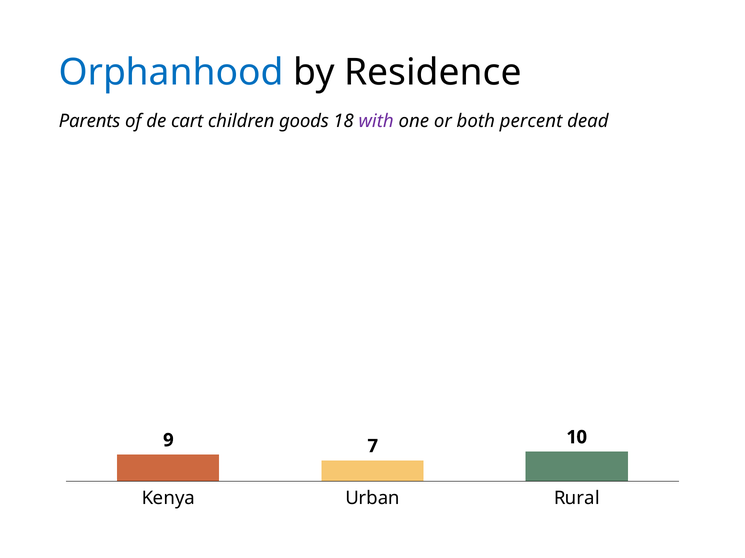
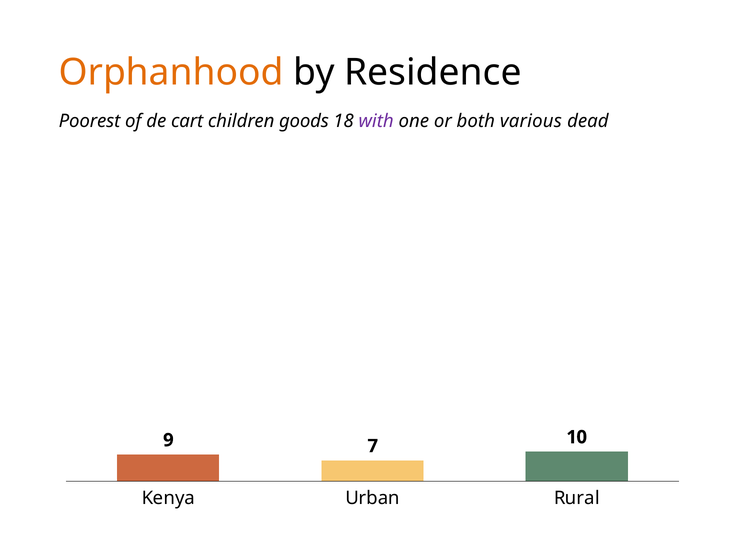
Orphanhood colour: blue -> orange
Parents: Parents -> Poorest
percent: percent -> various
